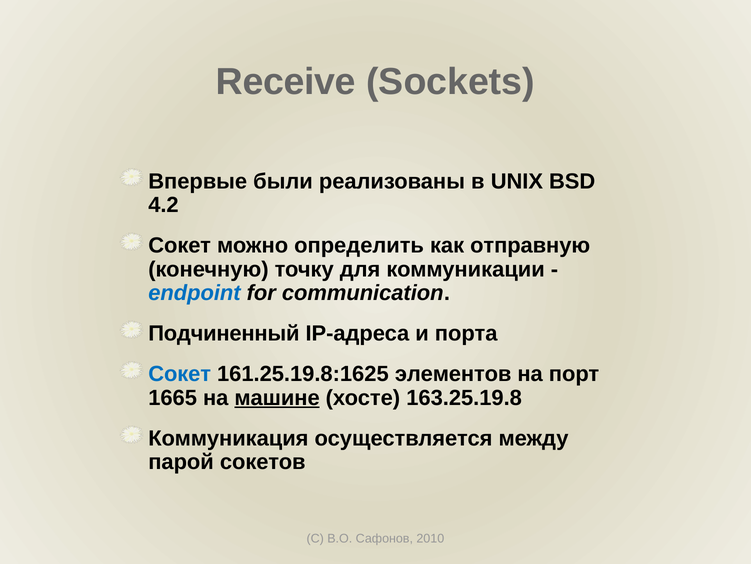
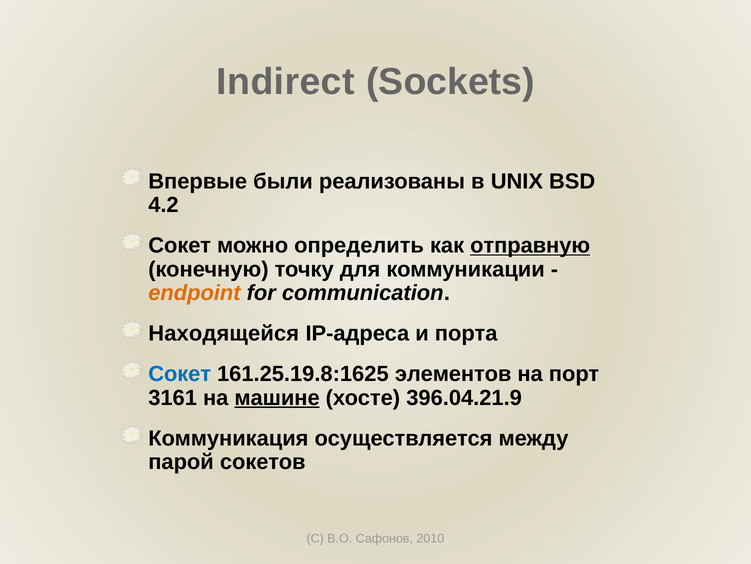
Receive: Receive -> Indirect
отправную underline: none -> present
endpoint colour: blue -> orange
Подчиненный: Подчиненный -> Находящейся
1665: 1665 -> 3161
163.25.19.8: 163.25.19.8 -> 396.04.21.9
